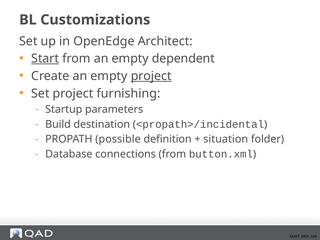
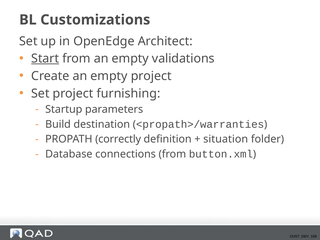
dependent: dependent -> validations
project at (151, 76) underline: present -> none
<propath>/incidental: <propath>/incidental -> <propath>/warranties
possible: possible -> correctly
